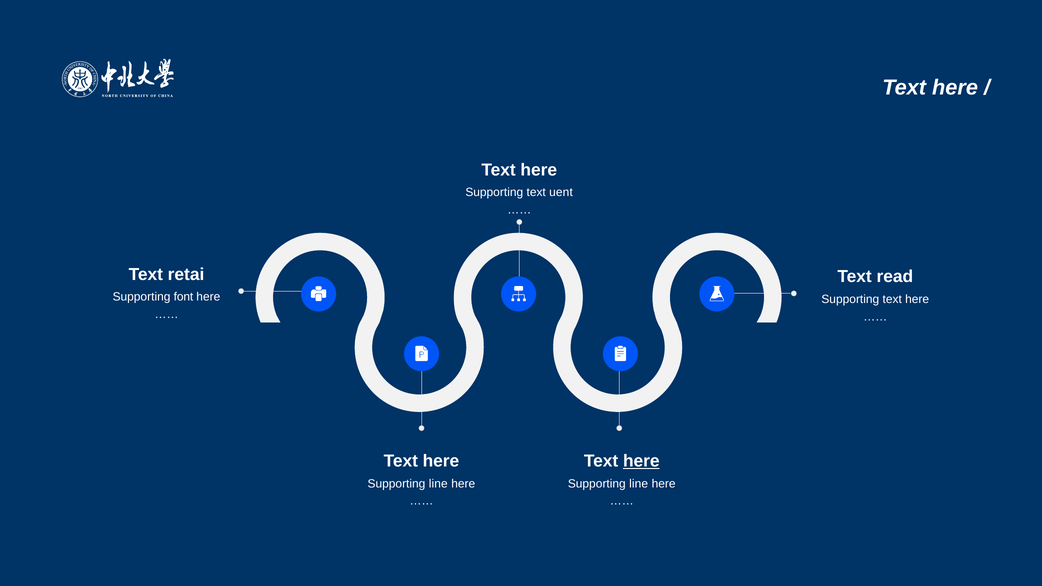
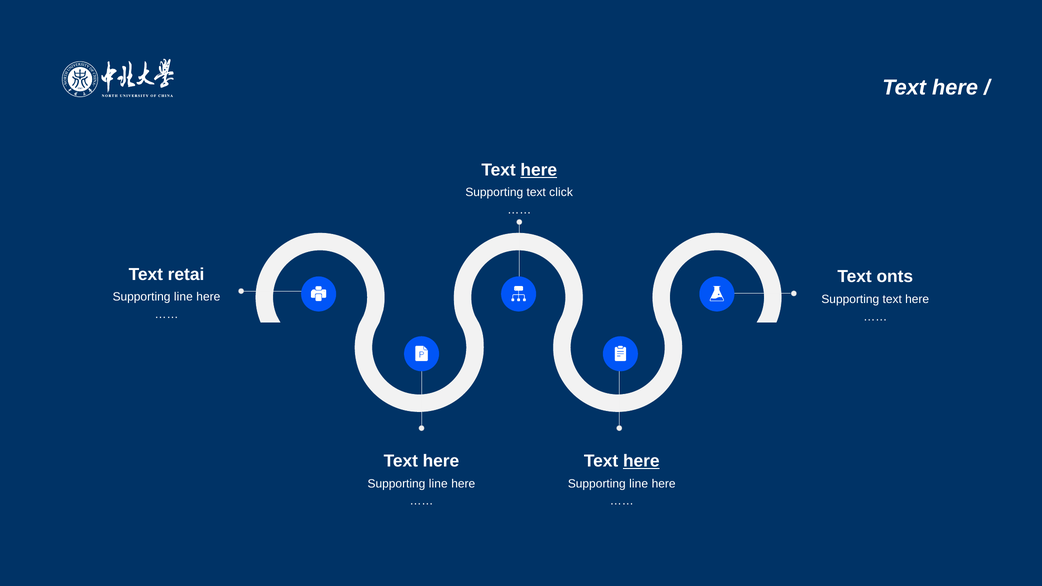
here at (539, 170) underline: none -> present
uent: uent -> click
read: read -> onts
font at (183, 297): font -> line
